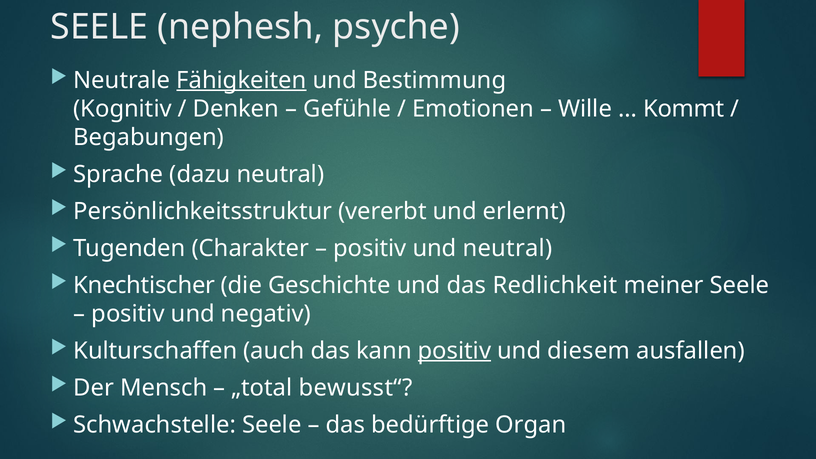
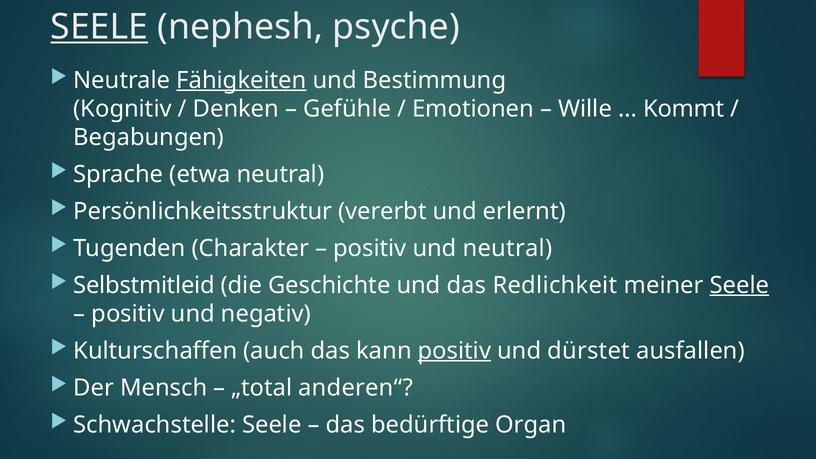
SEELE at (99, 27) underline: none -> present
dazu: dazu -> etwa
Knechtischer: Knechtischer -> Selbstmitleid
Seele at (739, 285) underline: none -> present
diesem: diesem -> dürstet
bewusst“: bewusst“ -> anderen“
